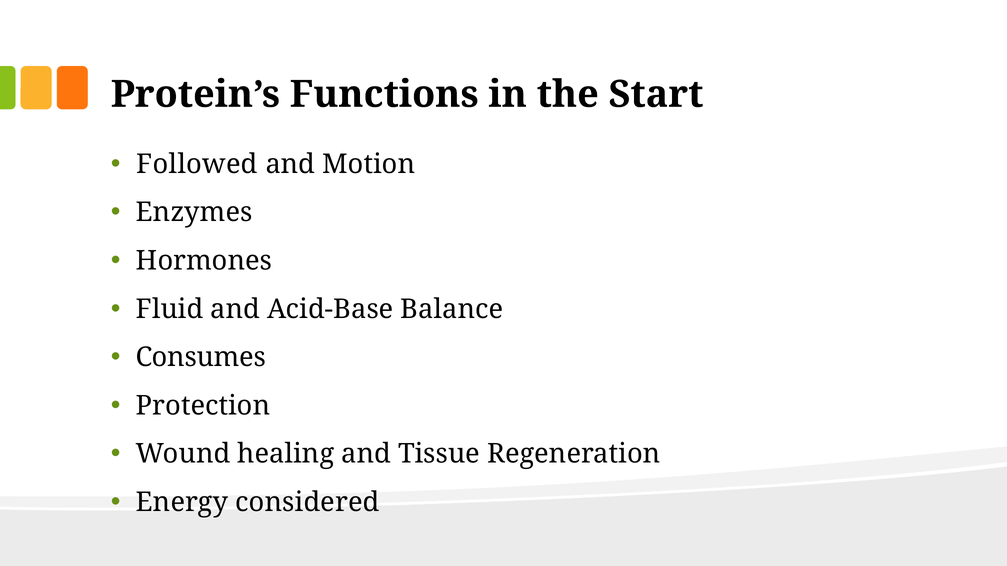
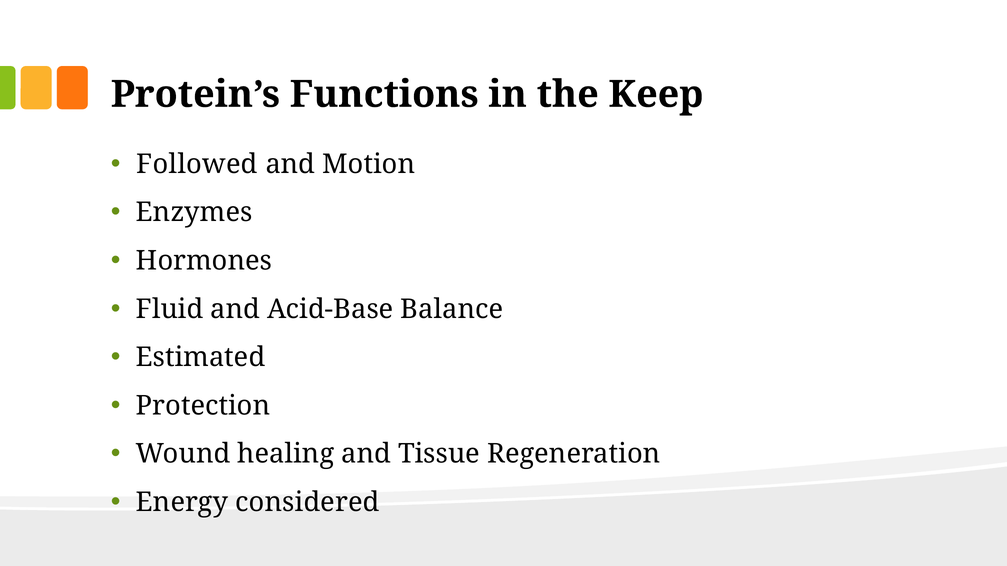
Start: Start -> Keep
Consumes: Consumes -> Estimated
